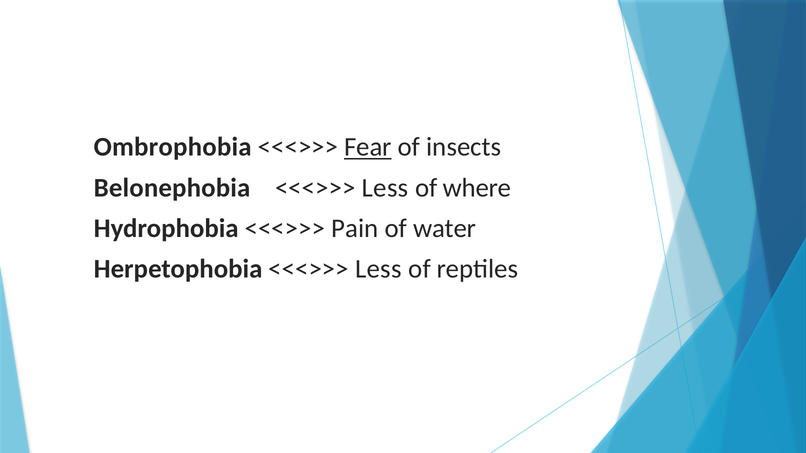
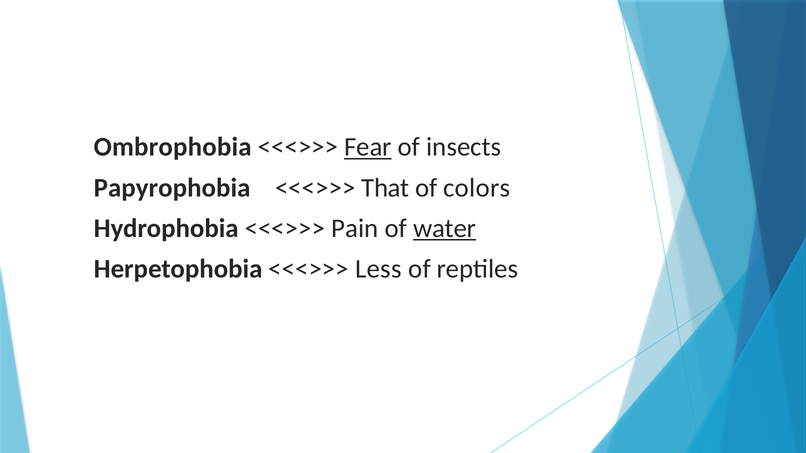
Belonephobia: Belonephobia -> Papyrophobia
Less at (385, 188): Less -> That
where: where -> colors
water underline: none -> present
